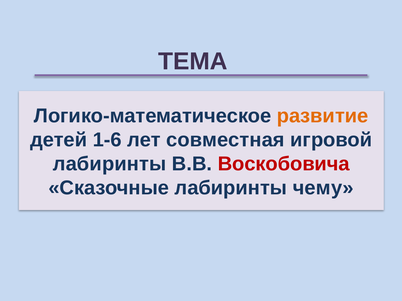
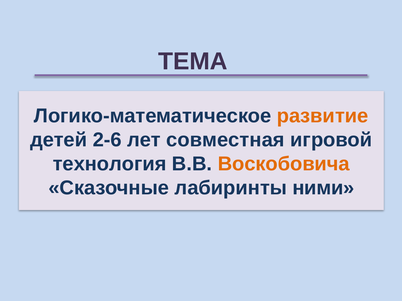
1-6: 1-6 -> 2-6
лабиринты at (110, 164): лабиринты -> технология
Воскобовича colour: red -> orange
чему: чему -> ними
